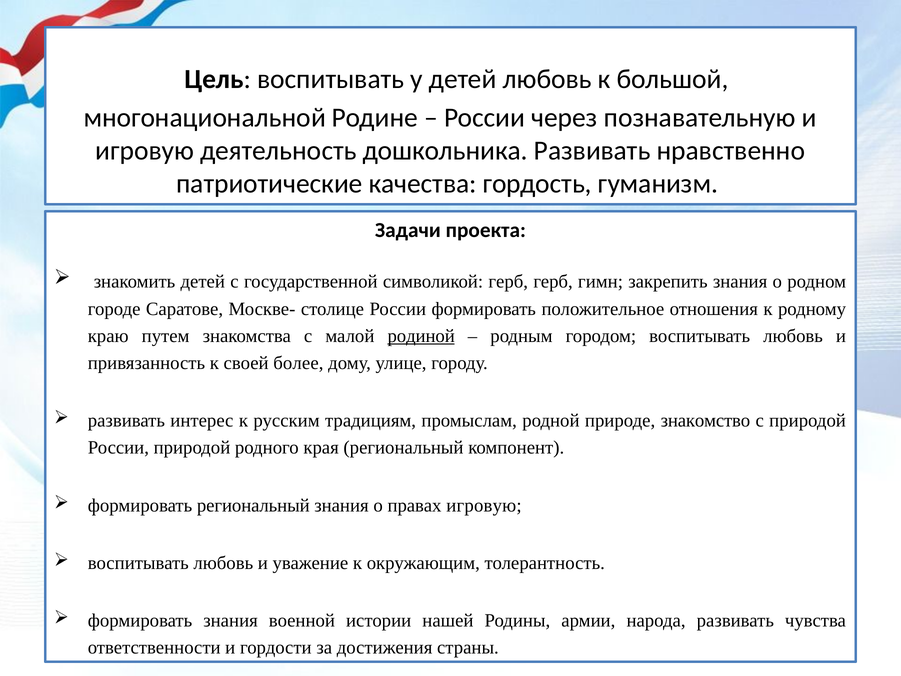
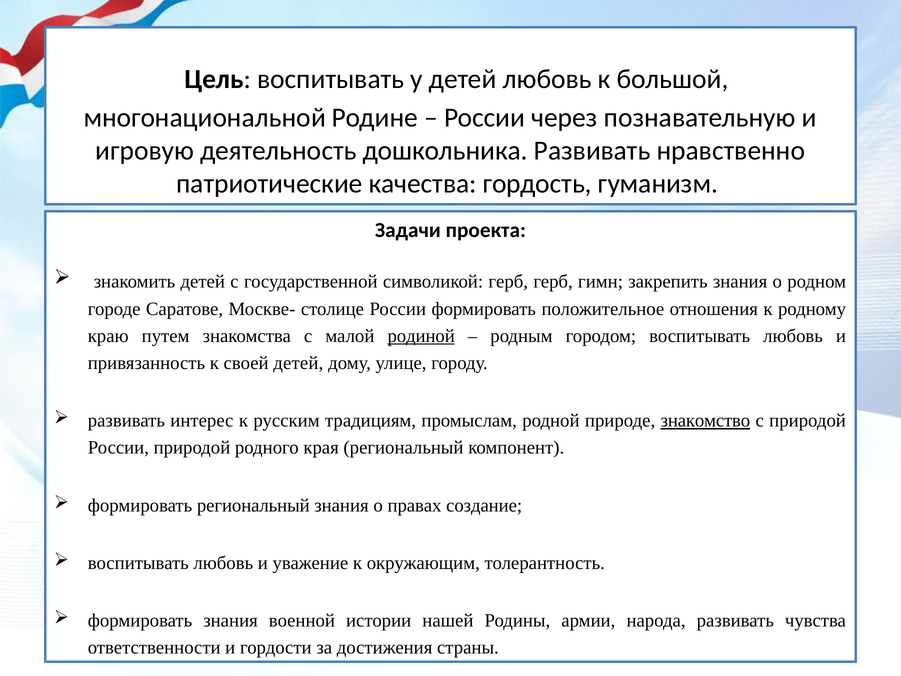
своей более: более -> детей
знакомство underline: none -> present
правах игровую: игровую -> создание
